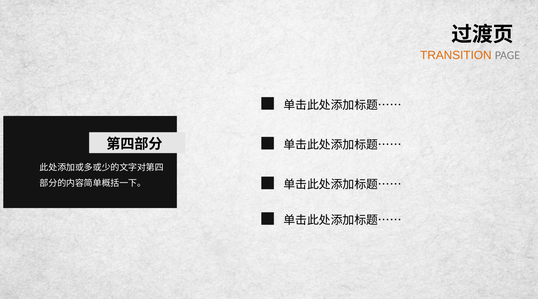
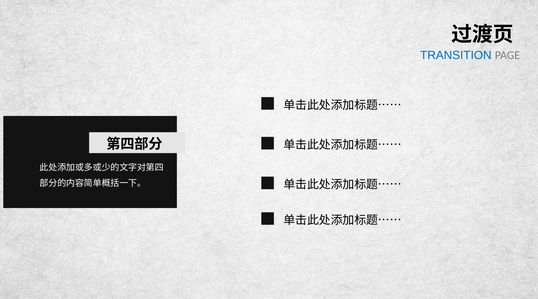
TRANSITION colour: orange -> blue
